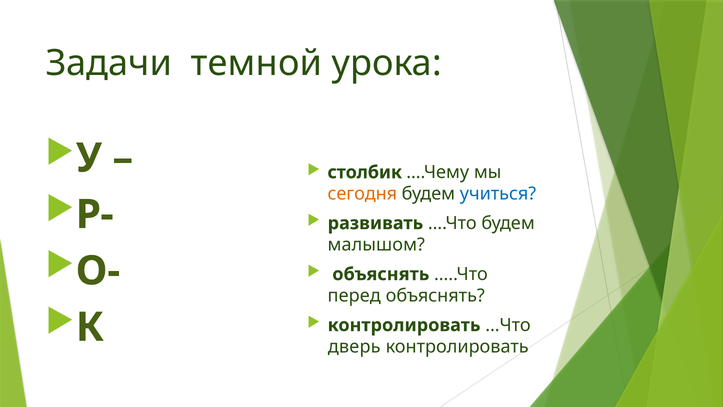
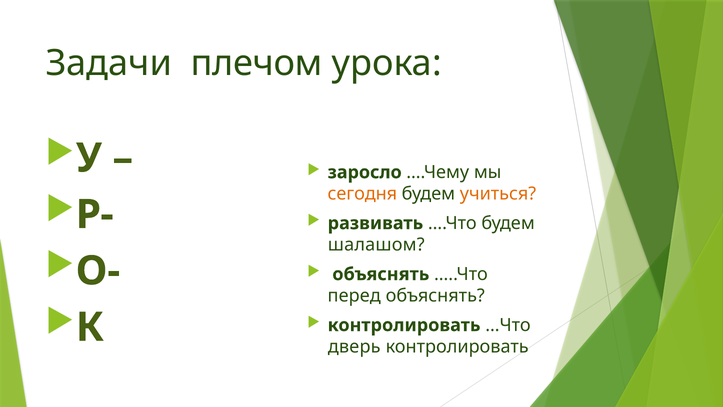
темной: темной -> плечом
столбик: столбик -> заросло
учиться colour: blue -> orange
малышом: малышом -> шалашом
